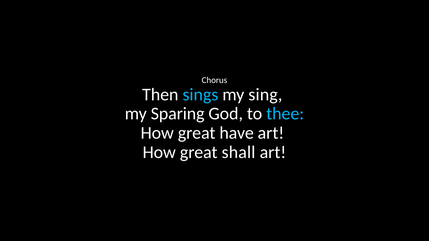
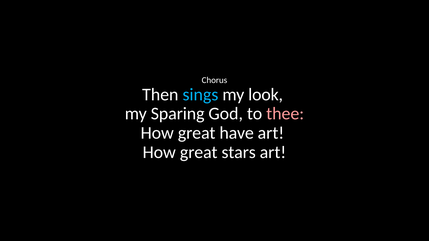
sing: sing -> look
thee colour: light blue -> pink
shall: shall -> stars
